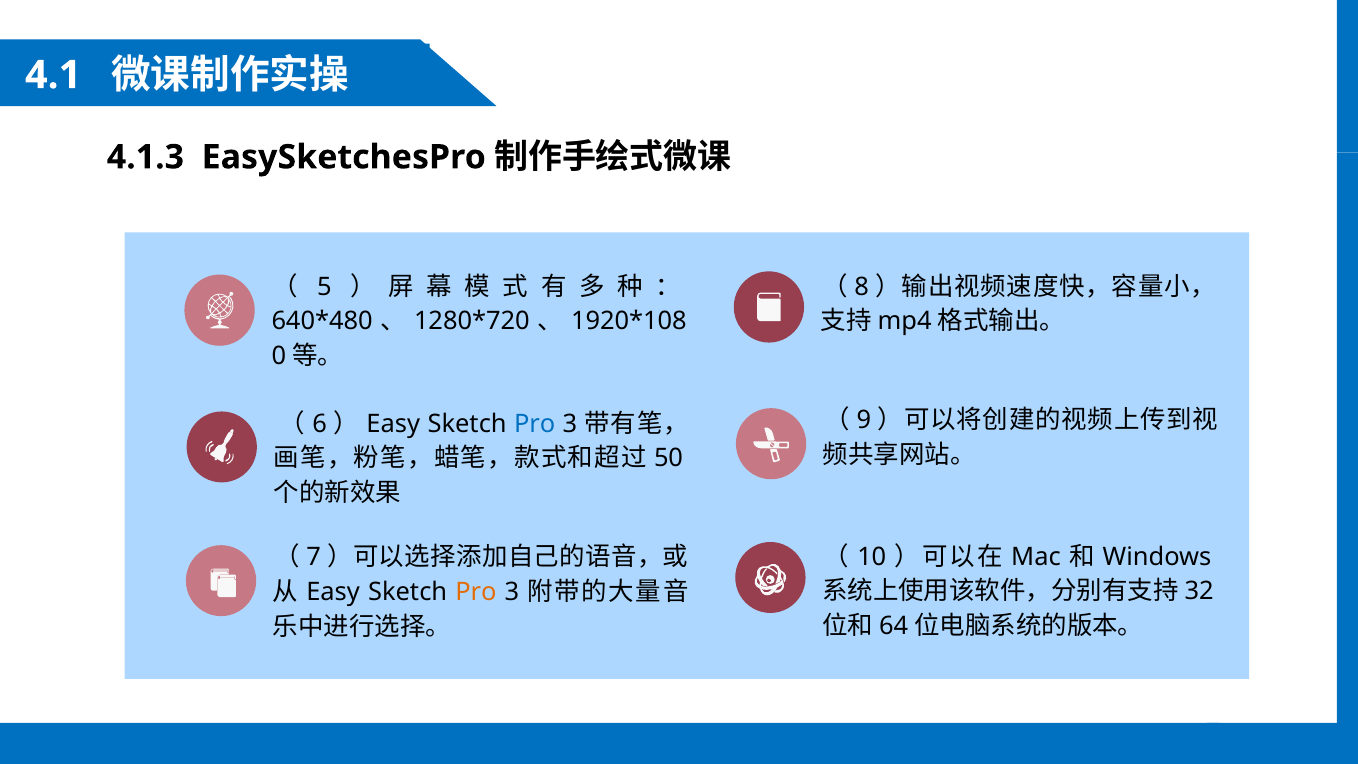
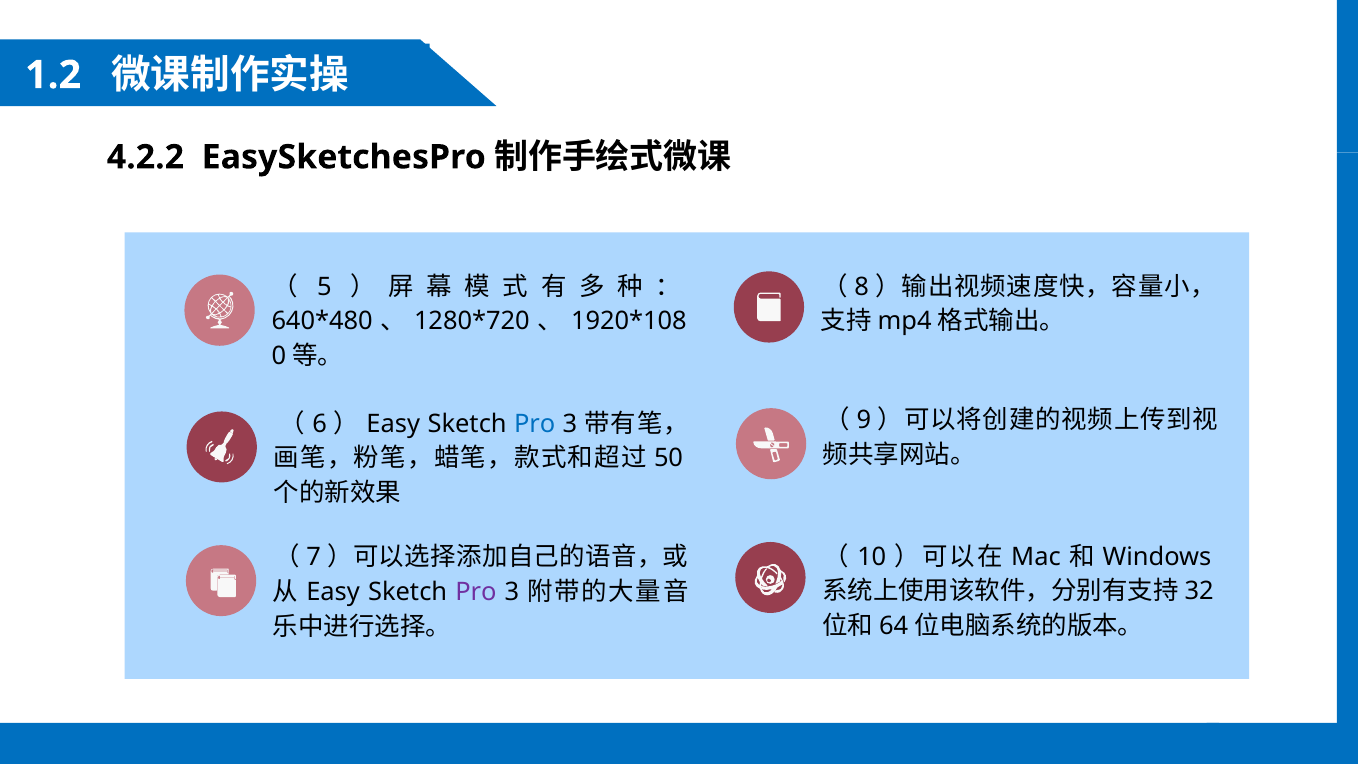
4.1: 4.1 -> 1.2
4.1.3: 4.1.3 -> 4.2.2
Pro at (476, 592) colour: orange -> purple
